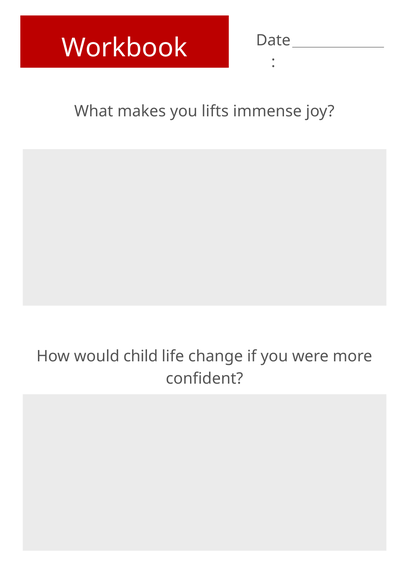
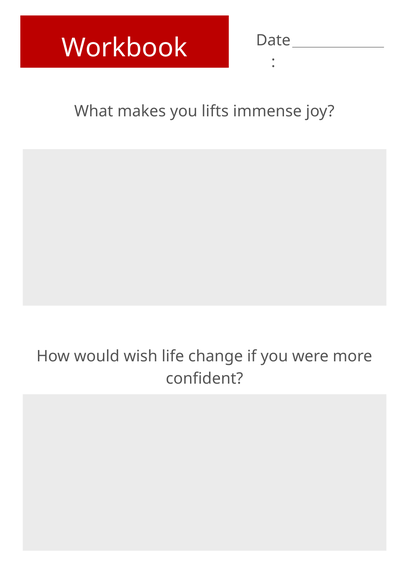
child: child -> wish
